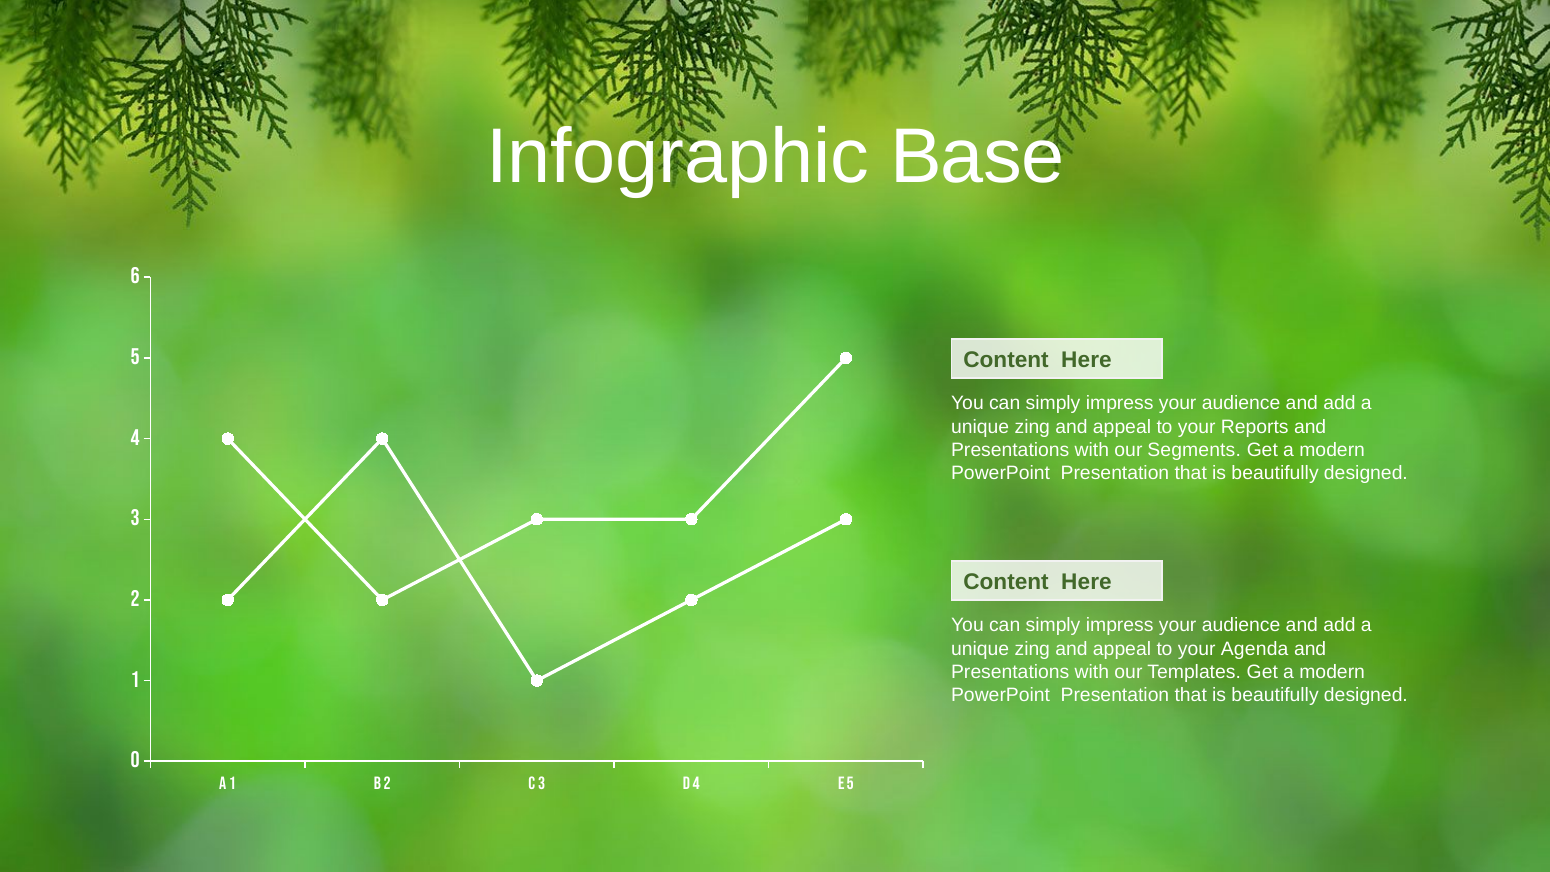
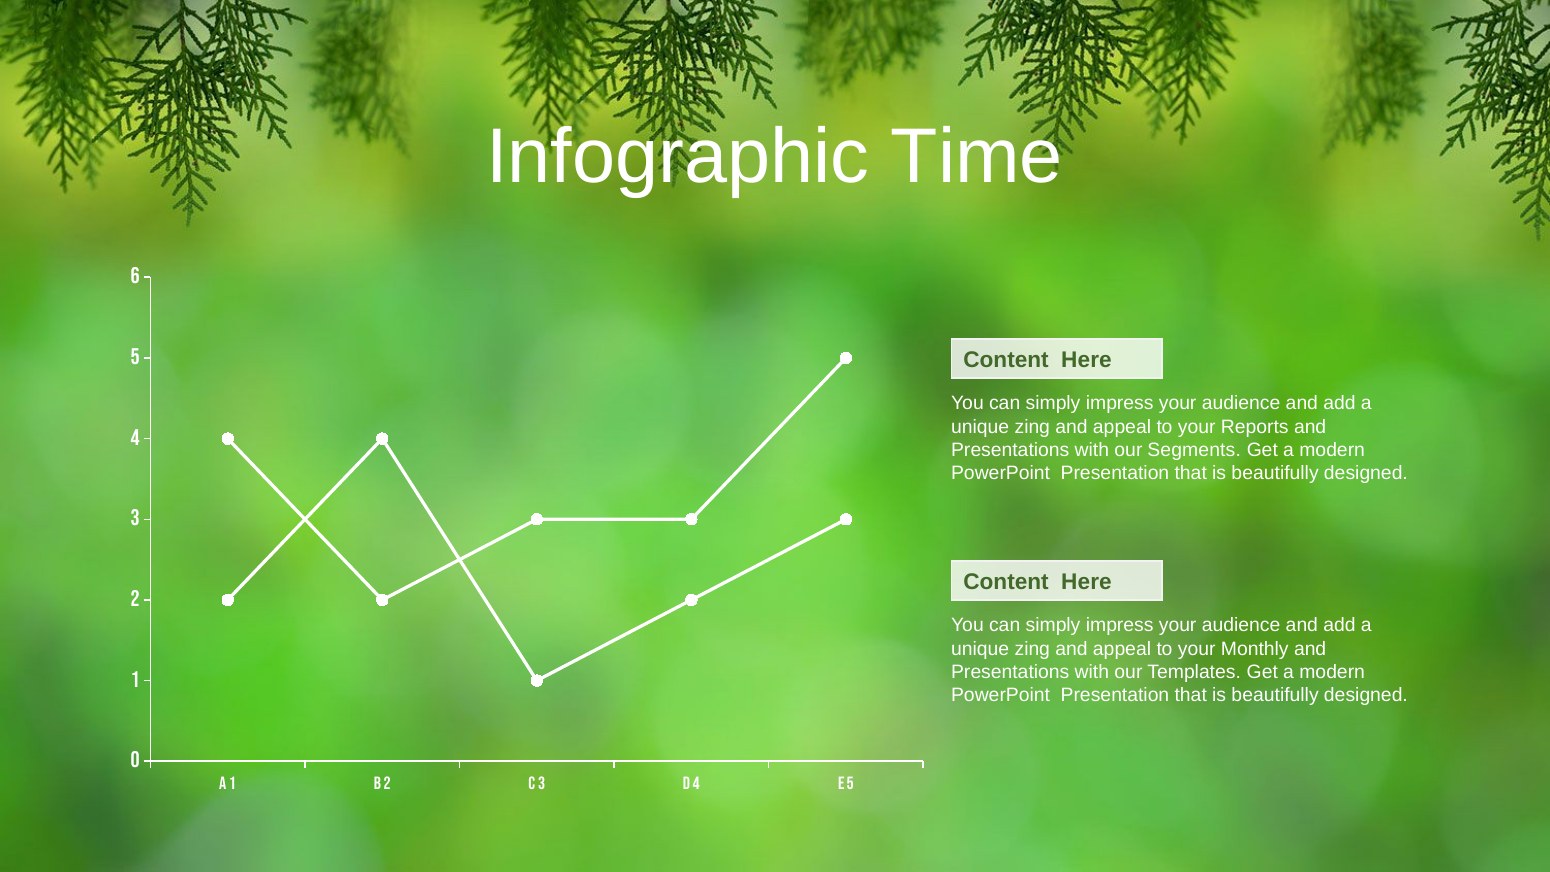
Base: Base -> Time
Agenda: Agenda -> Monthly
